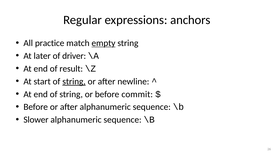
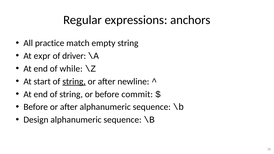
empty underline: present -> none
later: later -> expr
result: result -> while
Slower: Slower -> Design
